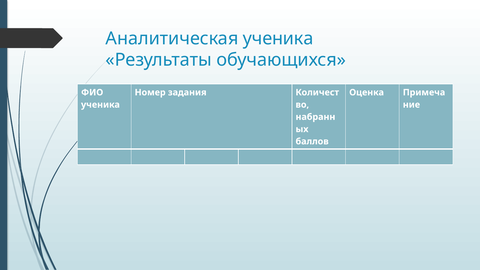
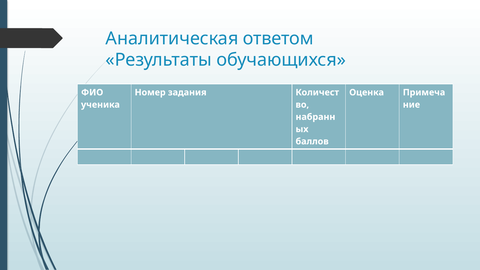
Аналитическая ученика: ученика -> ответом
